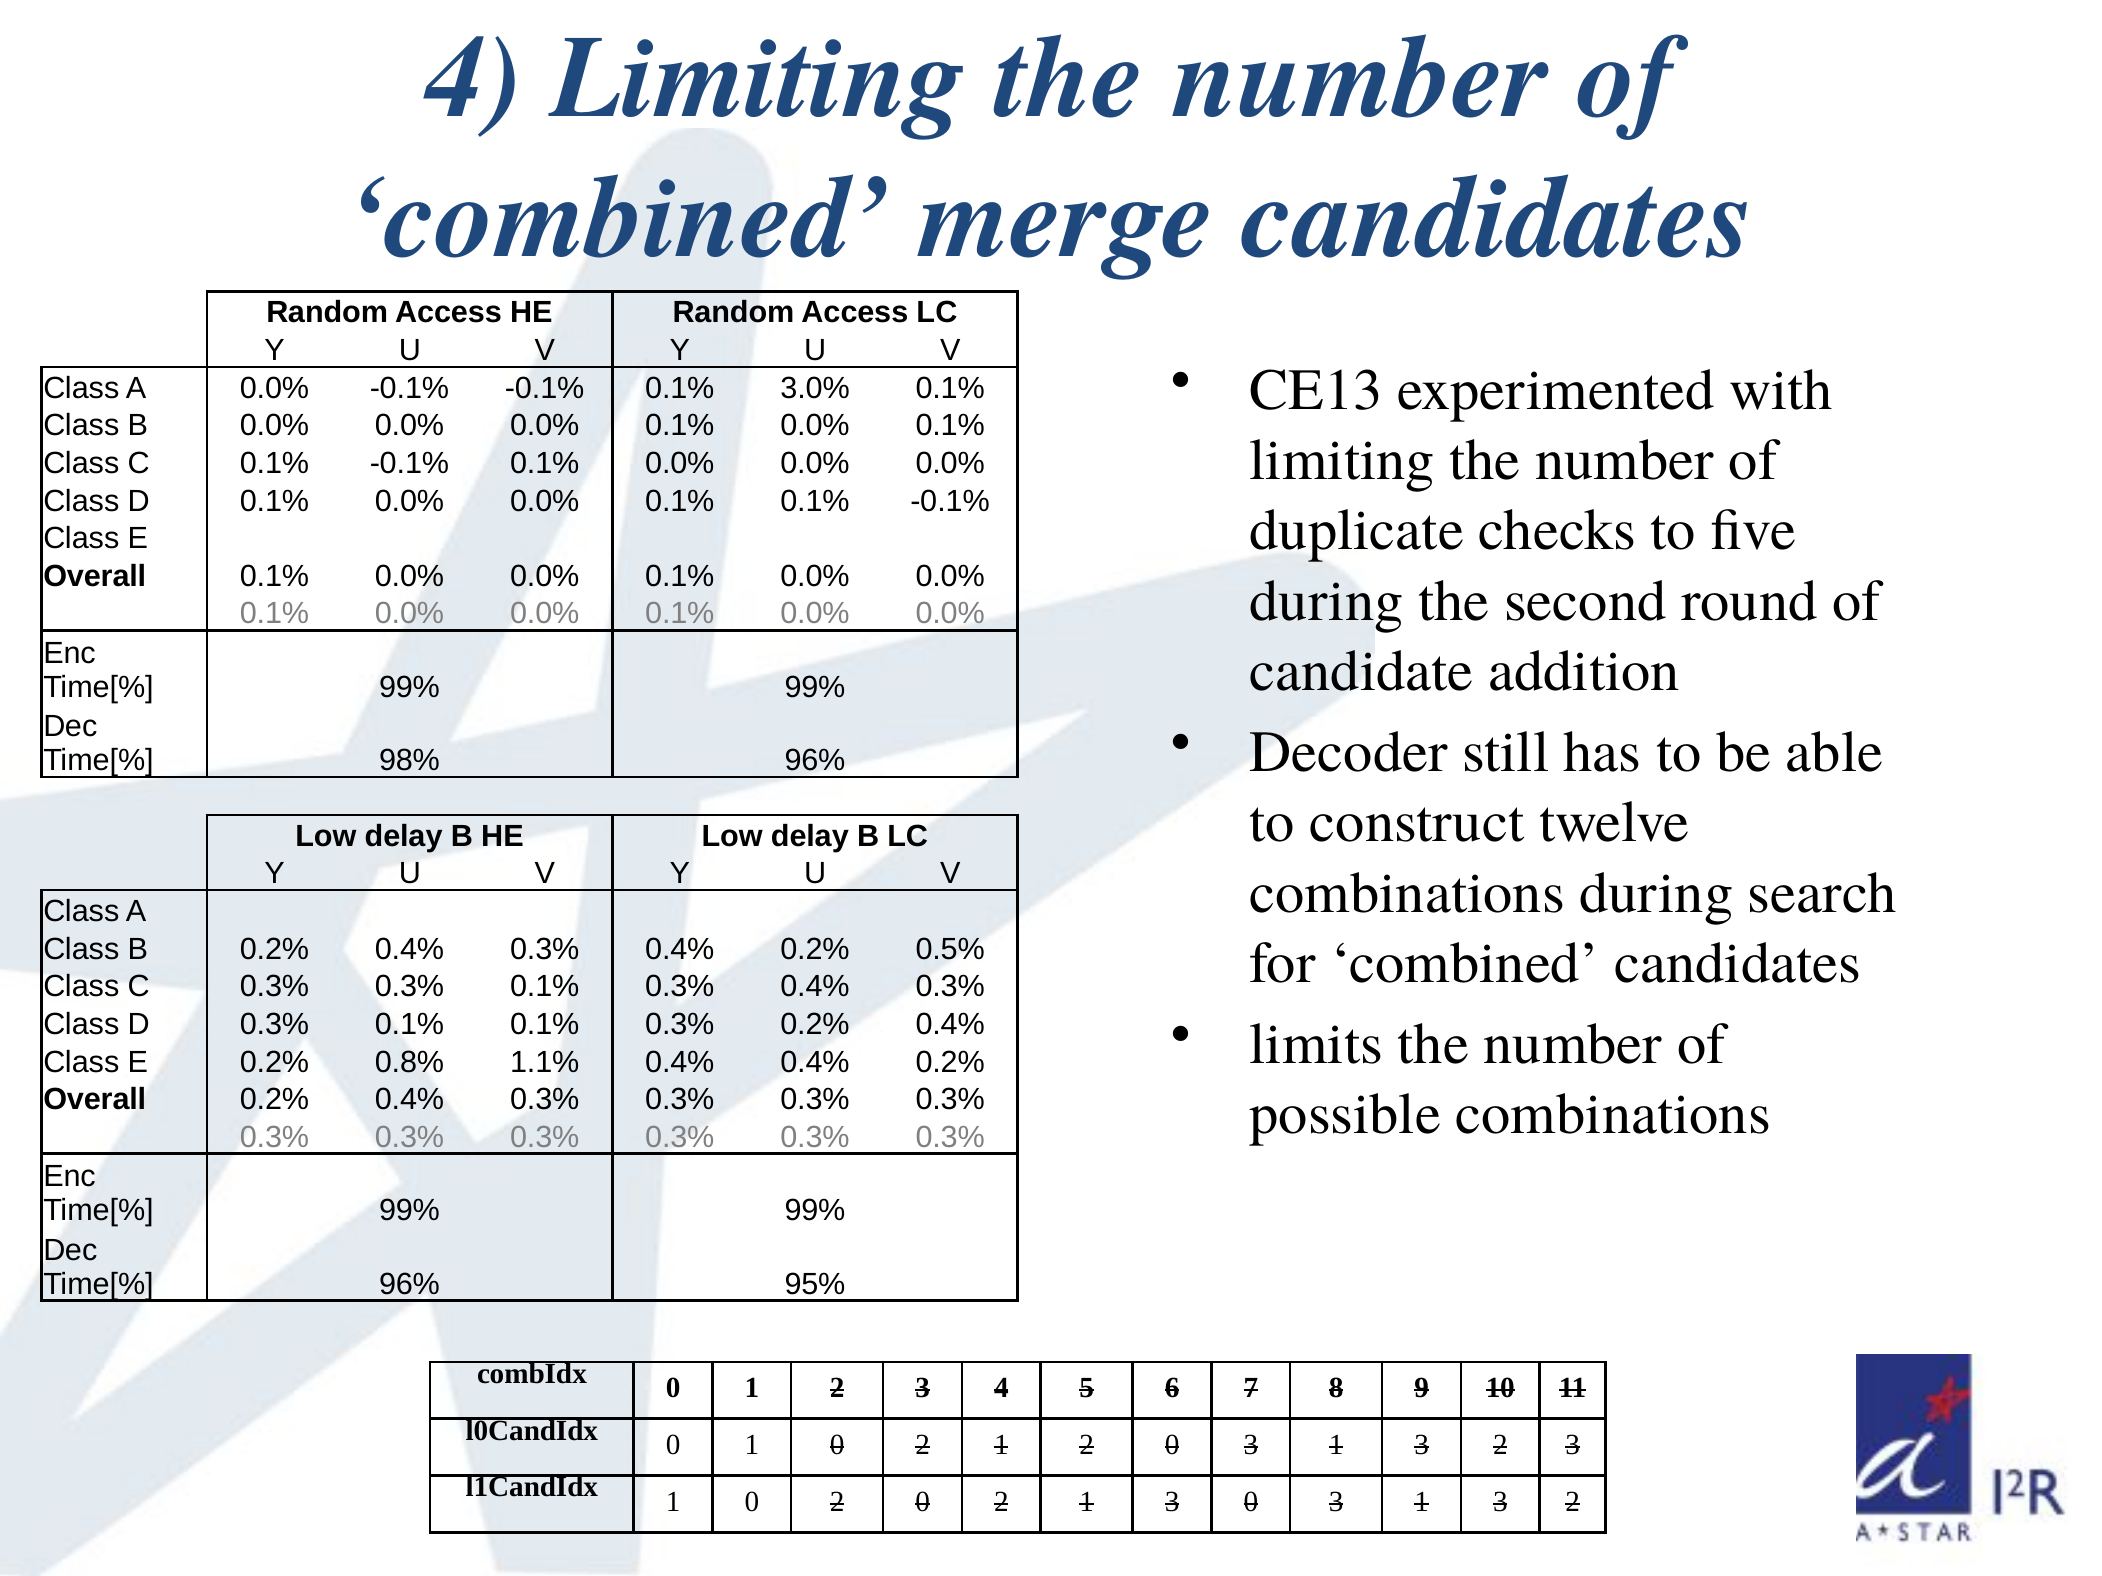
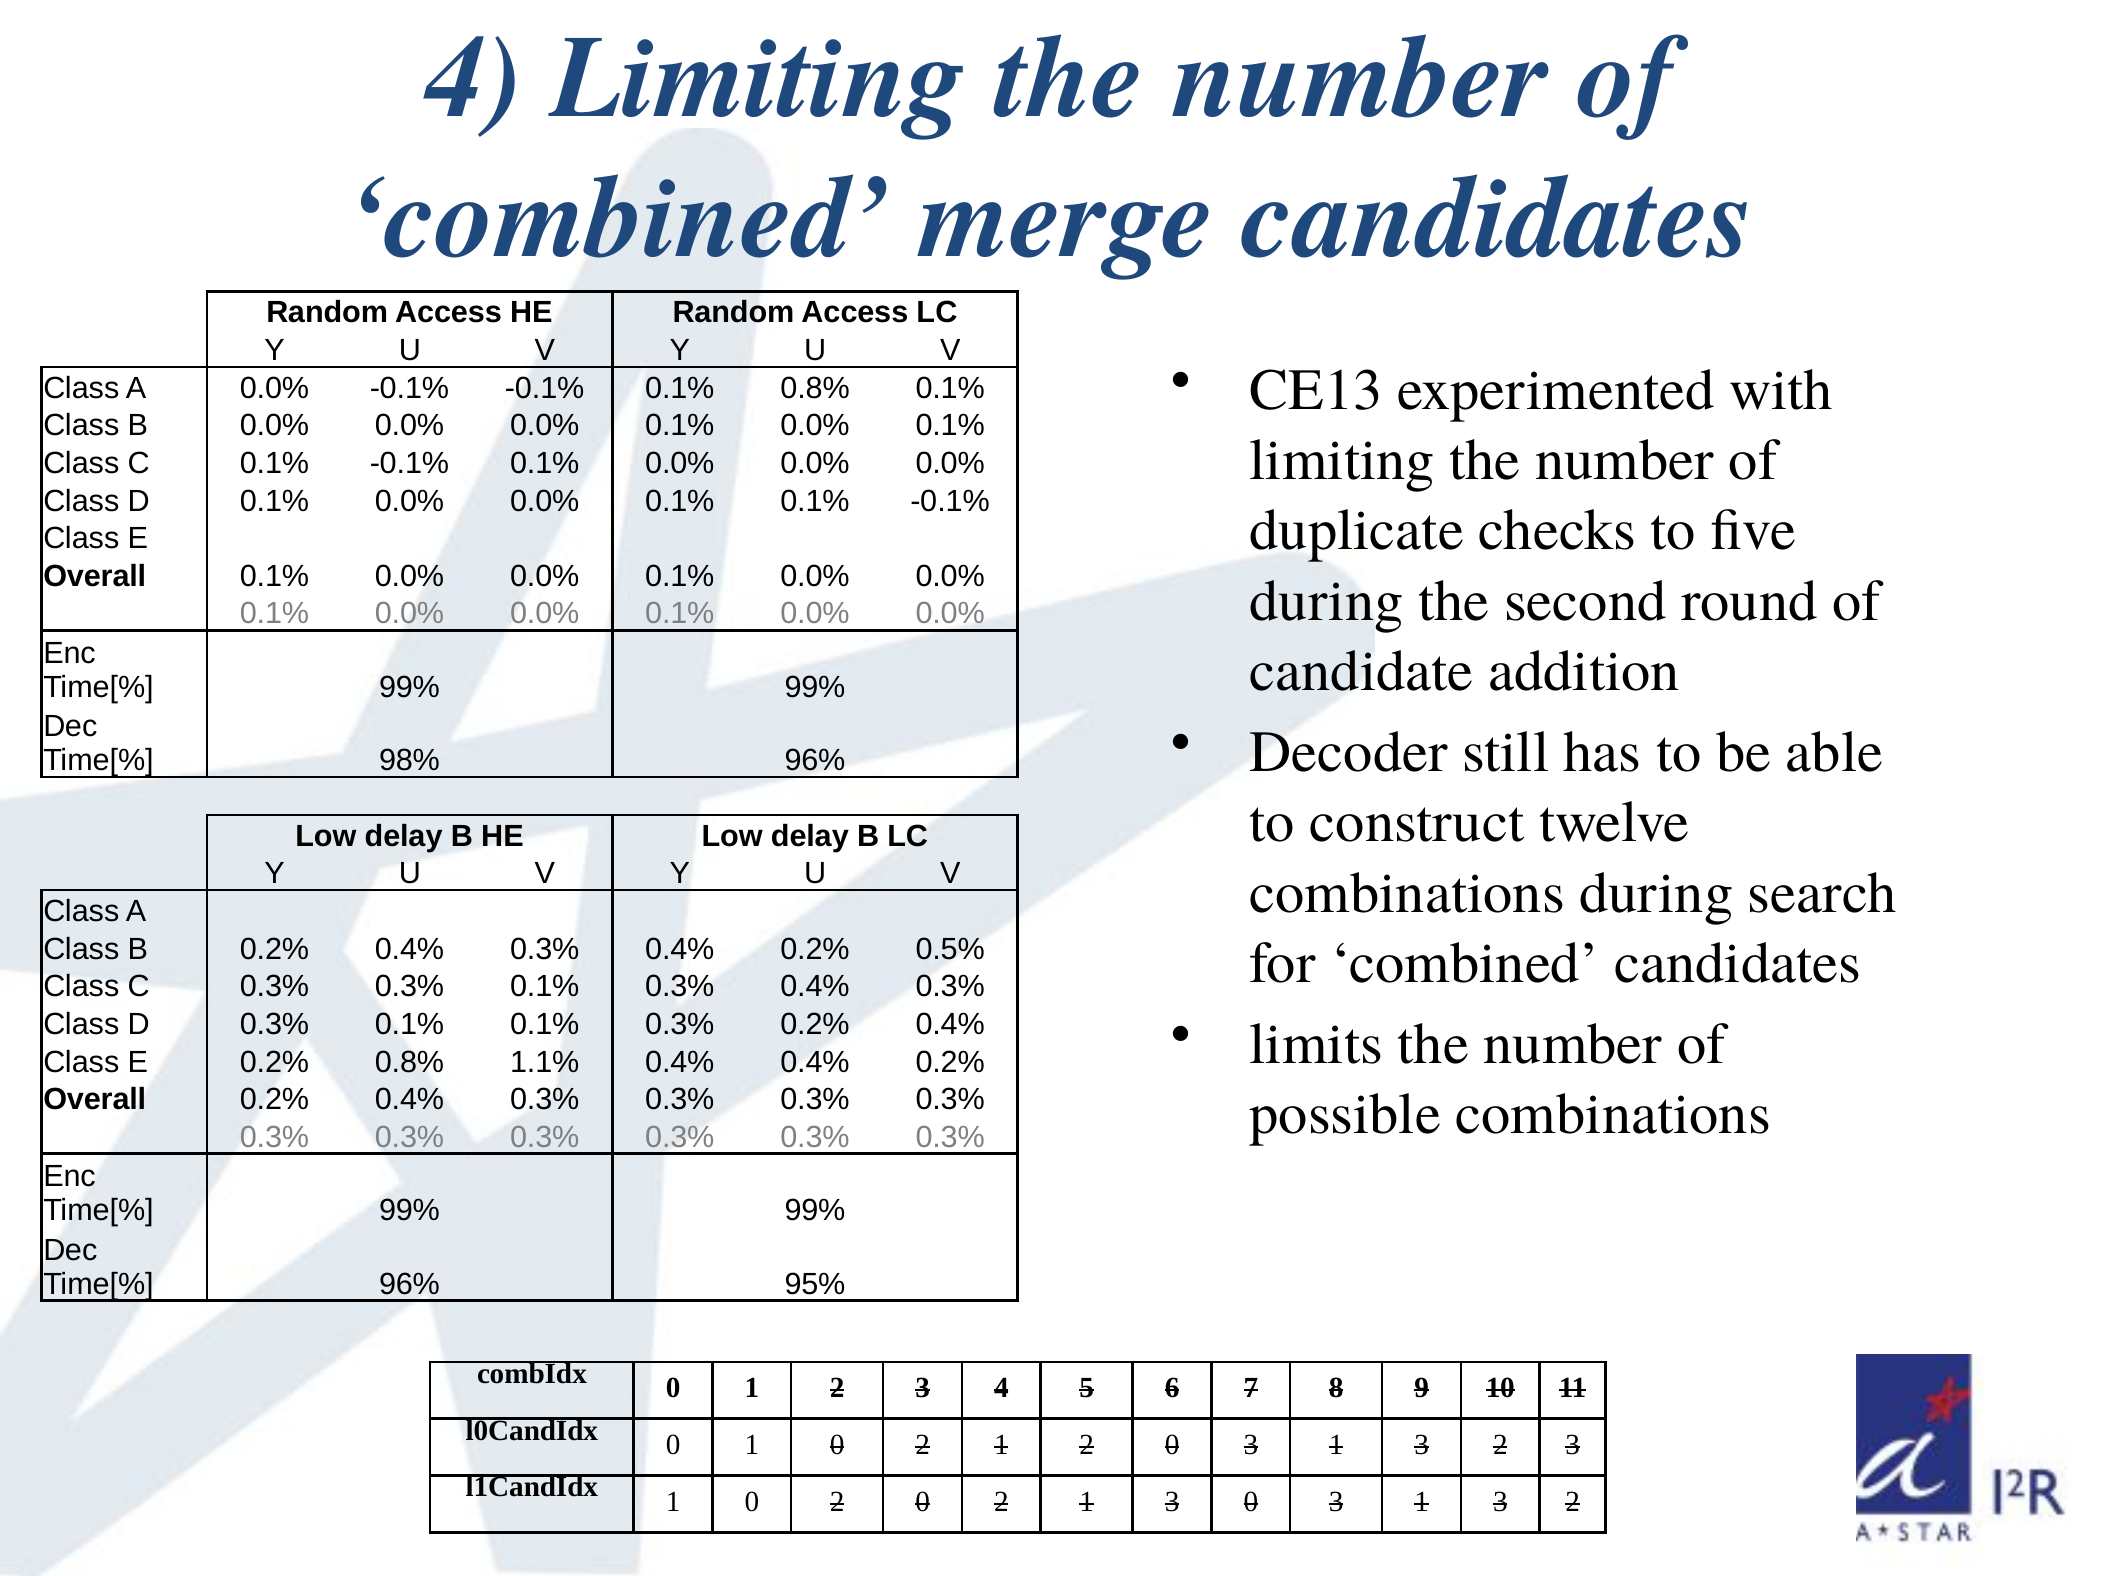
0.1% 3.0%: 3.0% -> 0.8%
